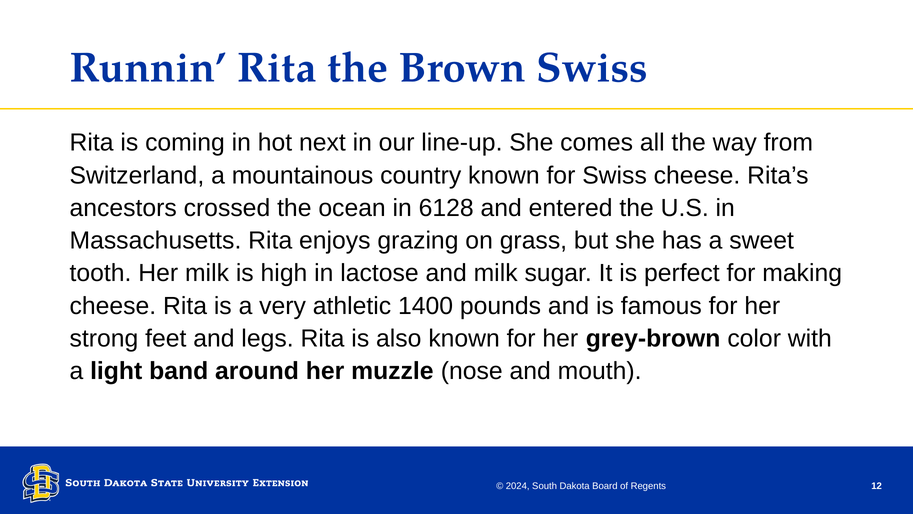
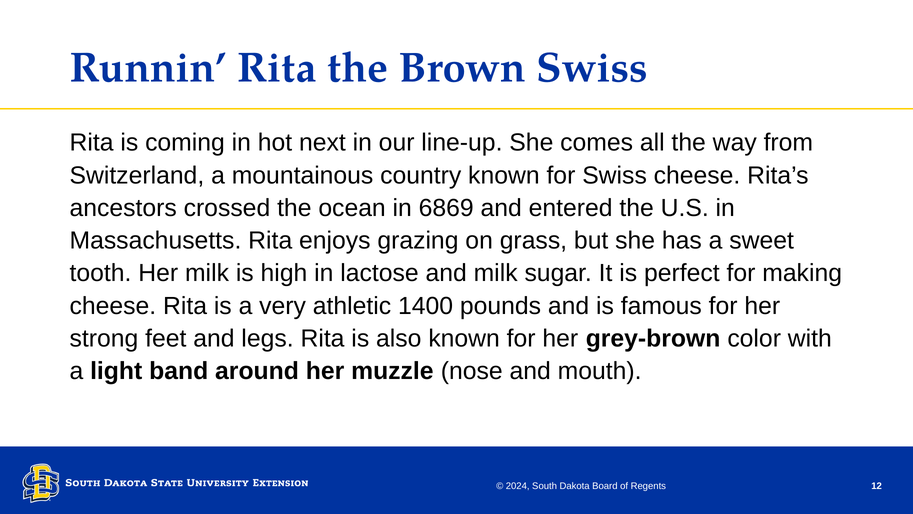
6128: 6128 -> 6869
